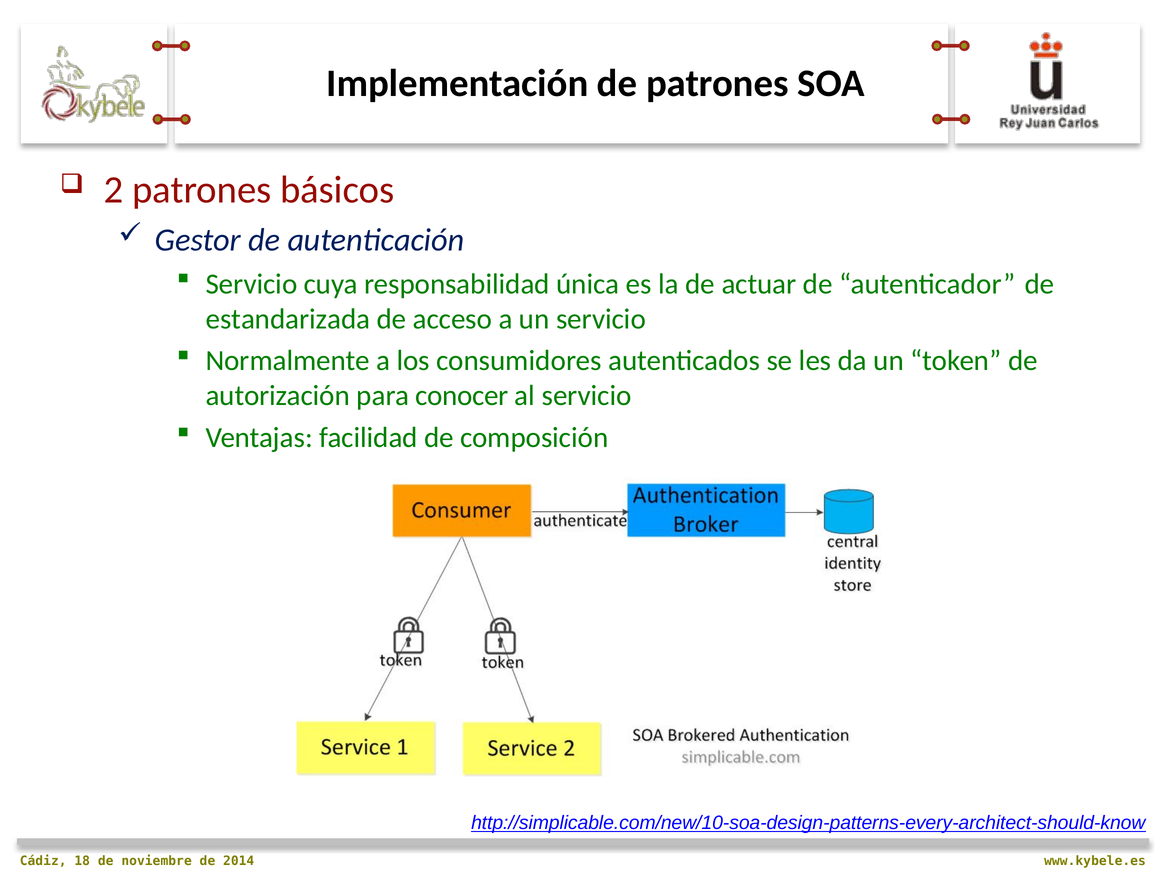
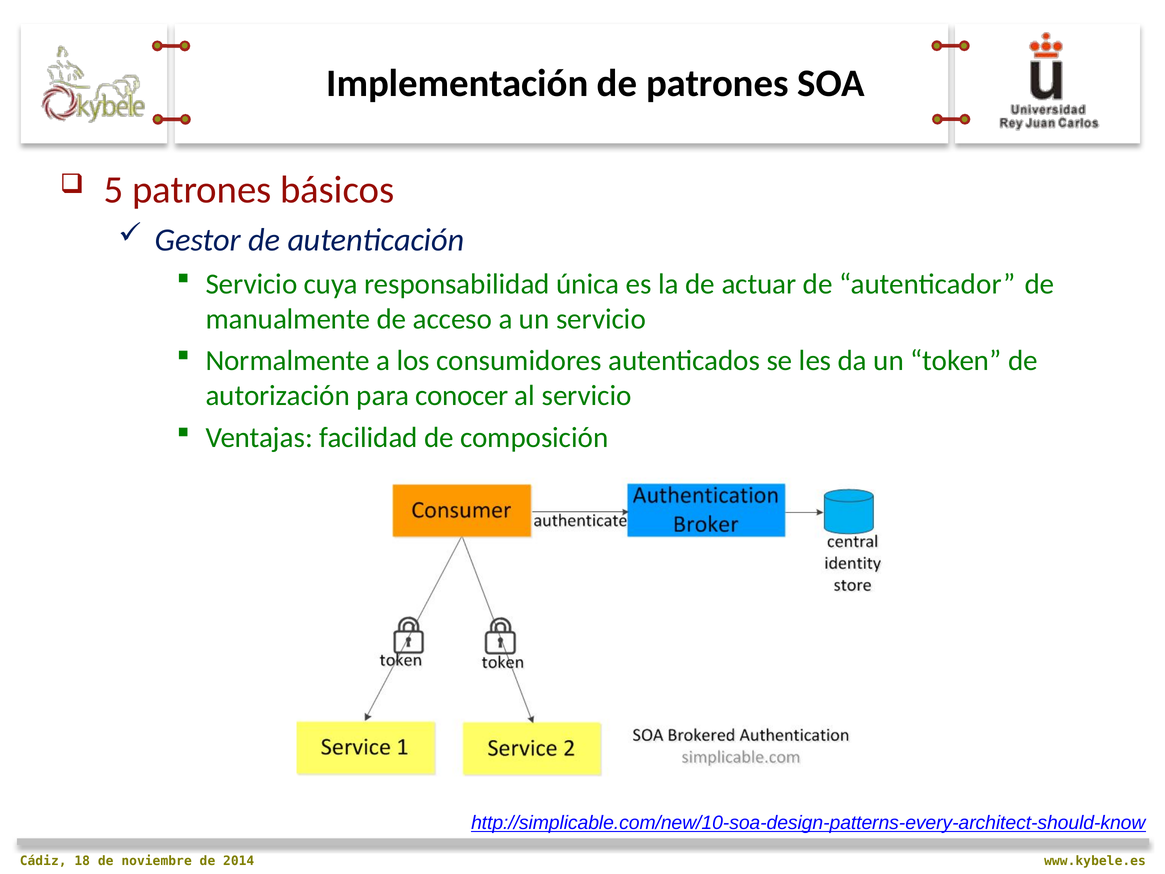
2: 2 -> 5
estandarizada: estandarizada -> manualmente
